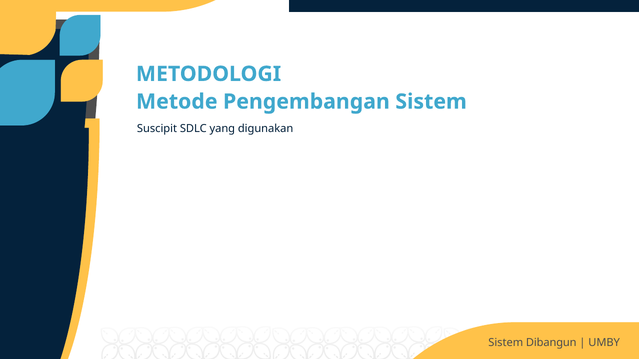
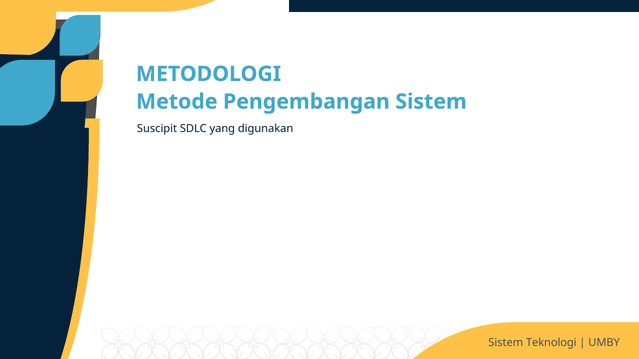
Dibangun: Dibangun -> Teknologi
